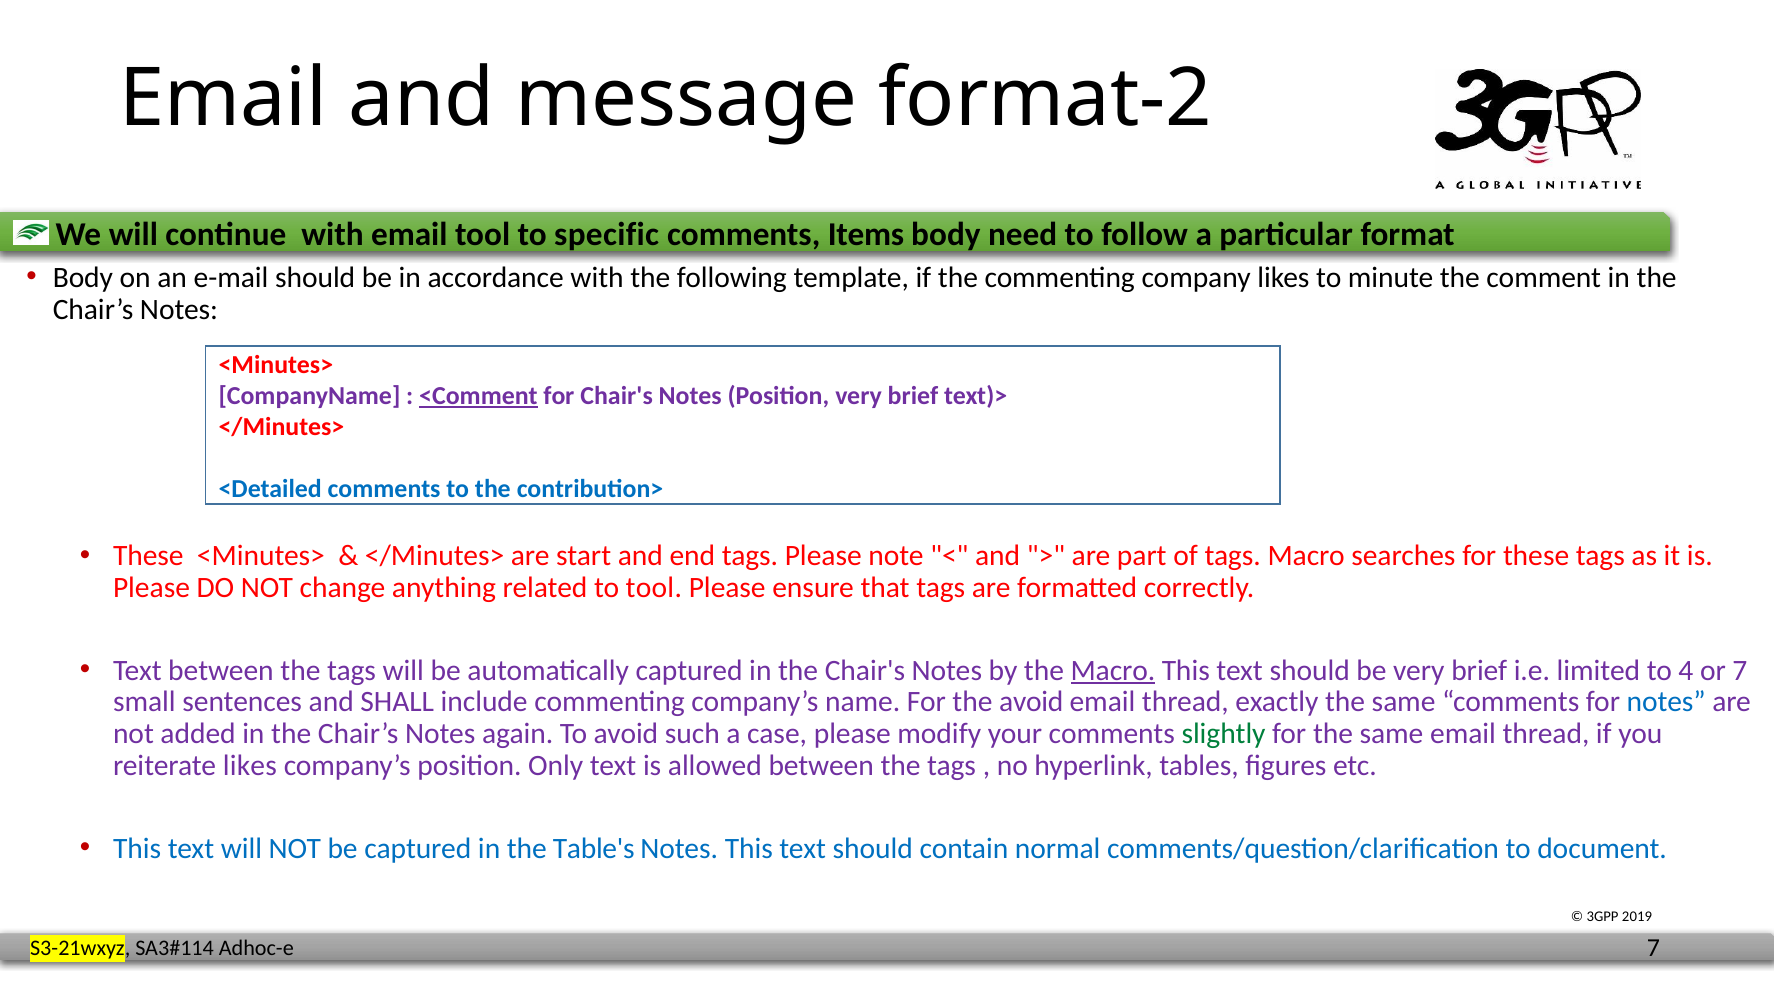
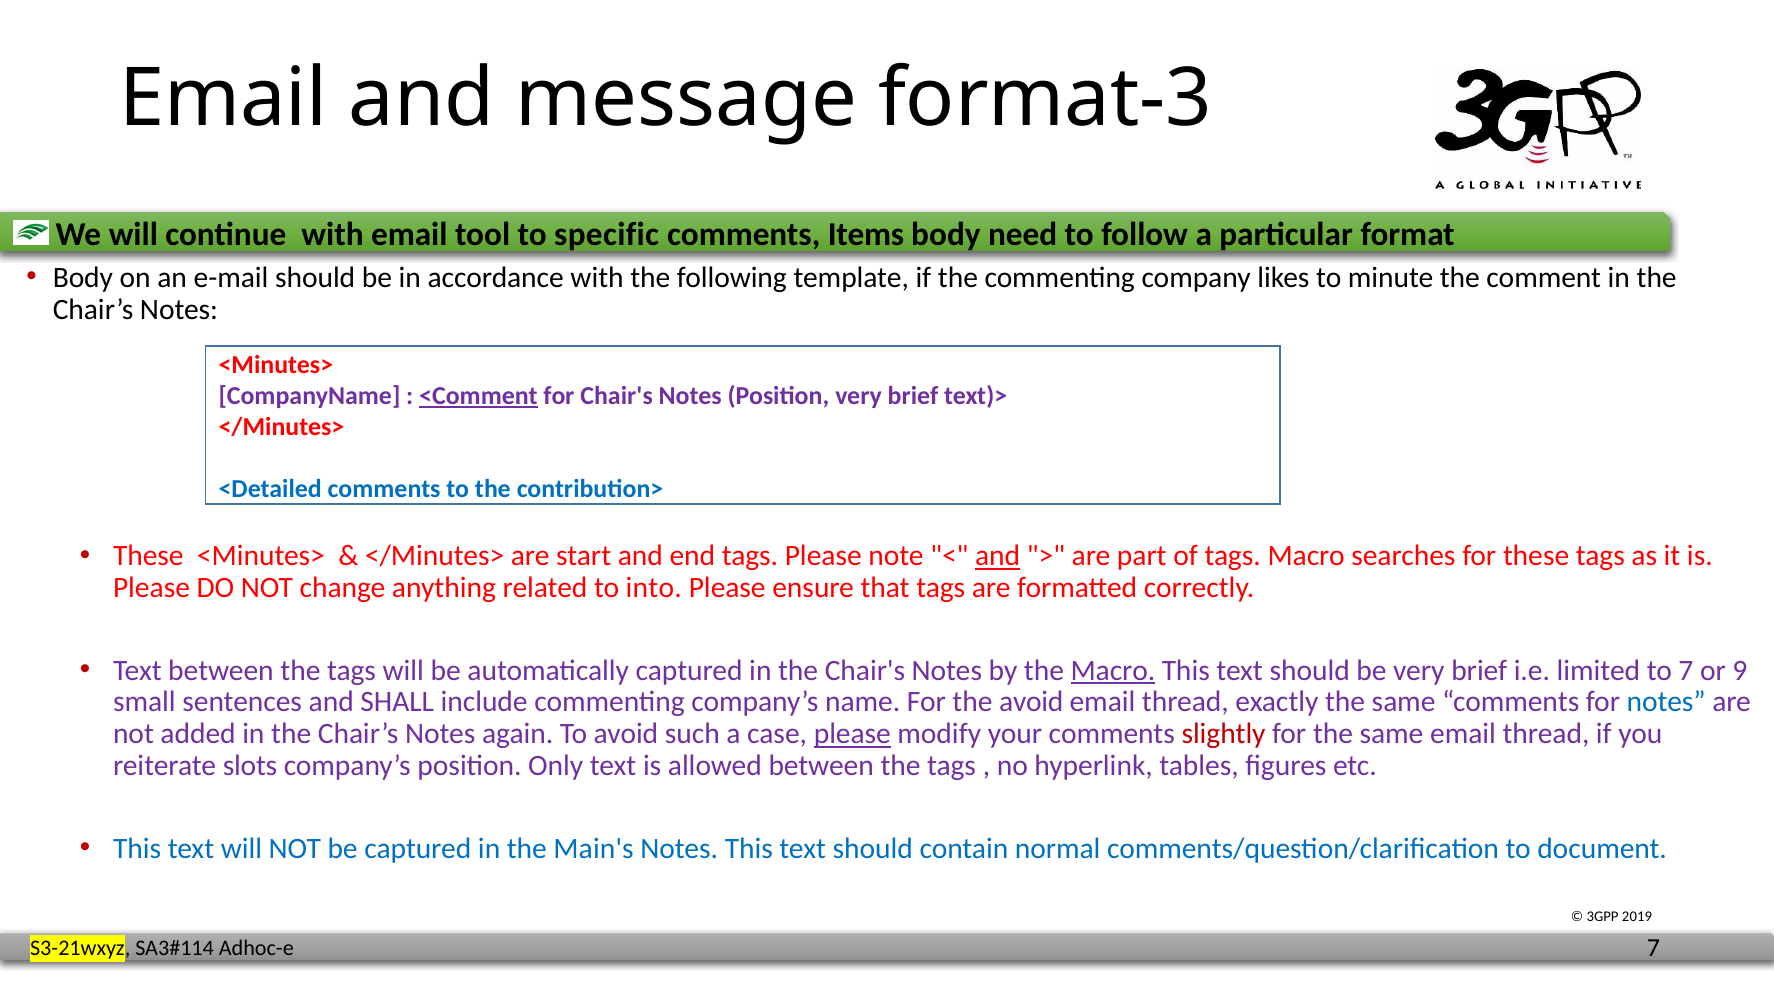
format-2: format-2 -> format-3
and at (998, 556) underline: none -> present
to tool: tool -> into
to 4: 4 -> 7
or 7: 7 -> 9
please at (852, 734) underline: none -> present
slightly colour: green -> red
reiterate likes: likes -> slots
Table's: Table's -> Main's
